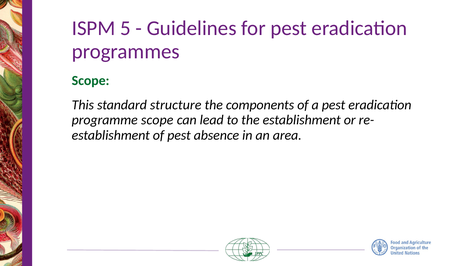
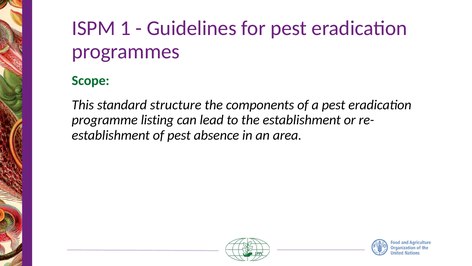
5: 5 -> 1
programme scope: scope -> listing
